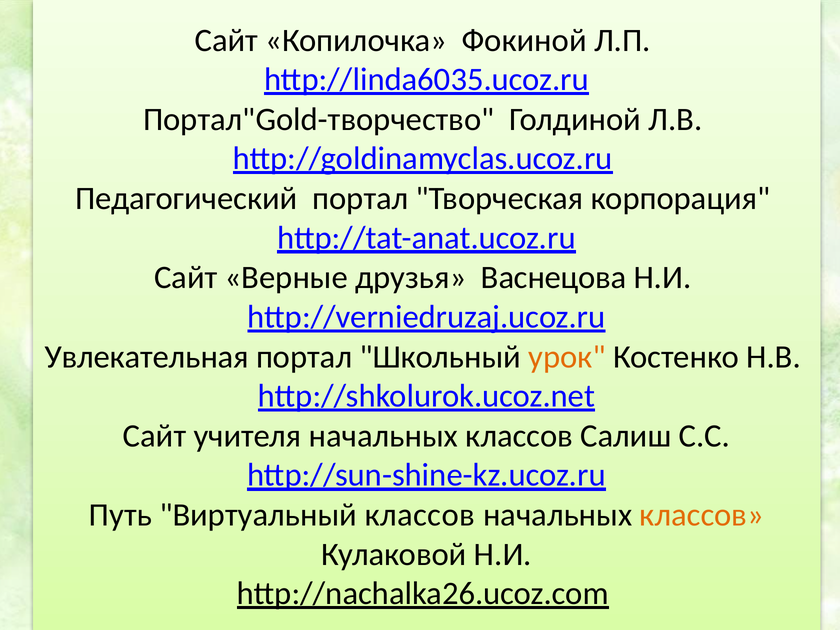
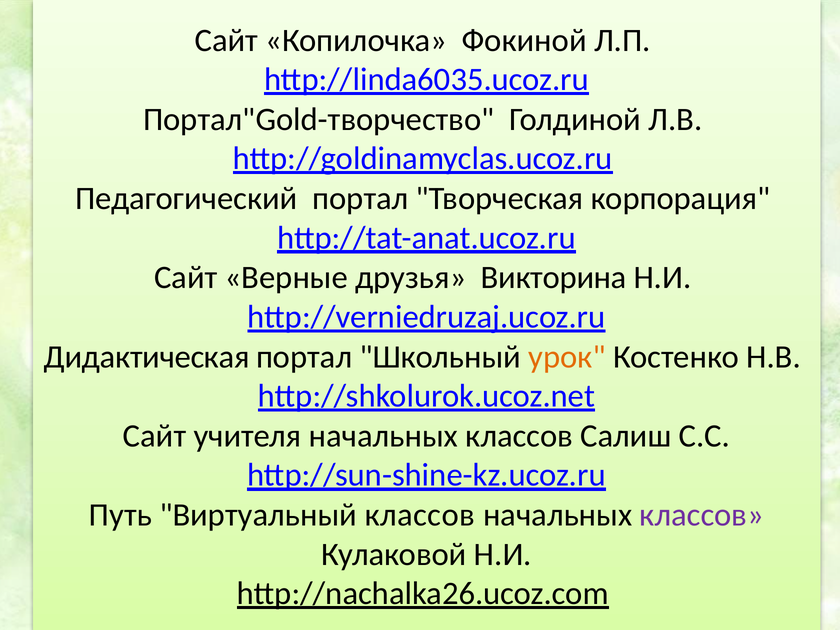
Васнецова: Васнецова -> Викторина
Увлекательная: Увлекательная -> Дидактическая
классов at (702, 515) colour: orange -> purple
